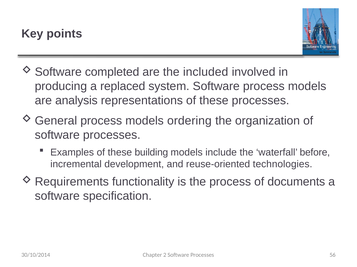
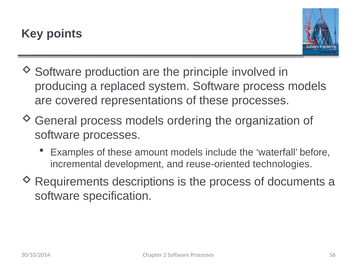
completed: completed -> production
included: included -> principle
analysis: analysis -> covered
building: building -> amount
functionality: functionality -> descriptions
